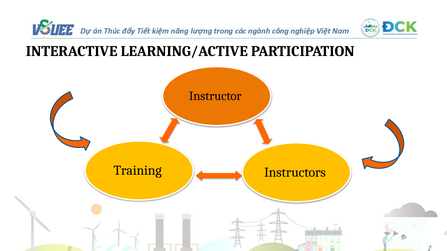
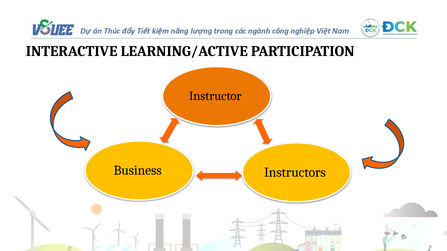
Training: Training -> Business
